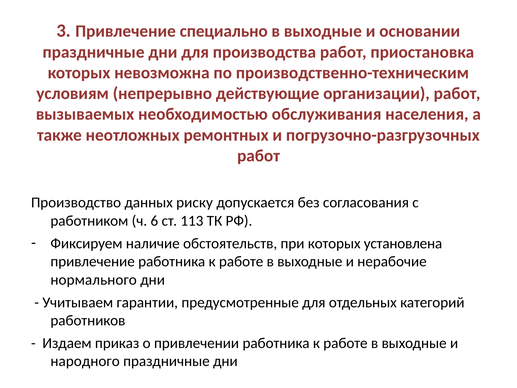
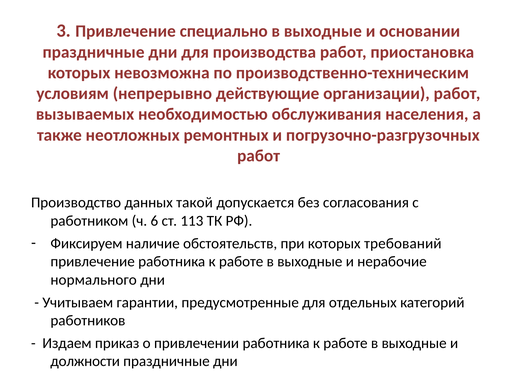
риску: риску -> такой
установлена: установлена -> требований
народного: народного -> должности
